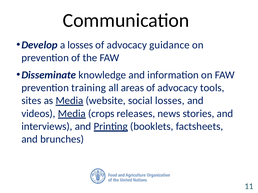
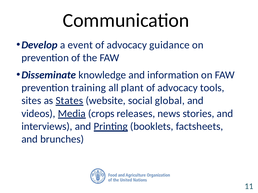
a losses: losses -> event
areas: areas -> plant
as Media: Media -> States
social losses: losses -> global
